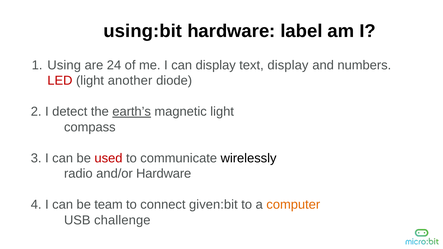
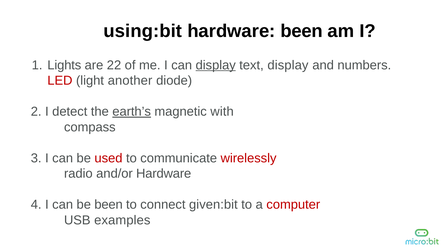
hardware label: label -> been
Using: Using -> Lights
24: 24 -> 22
display at (216, 65) underline: none -> present
magnetic light: light -> with
wirelessly colour: black -> red
be team: team -> been
computer colour: orange -> red
challenge: challenge -> examples
